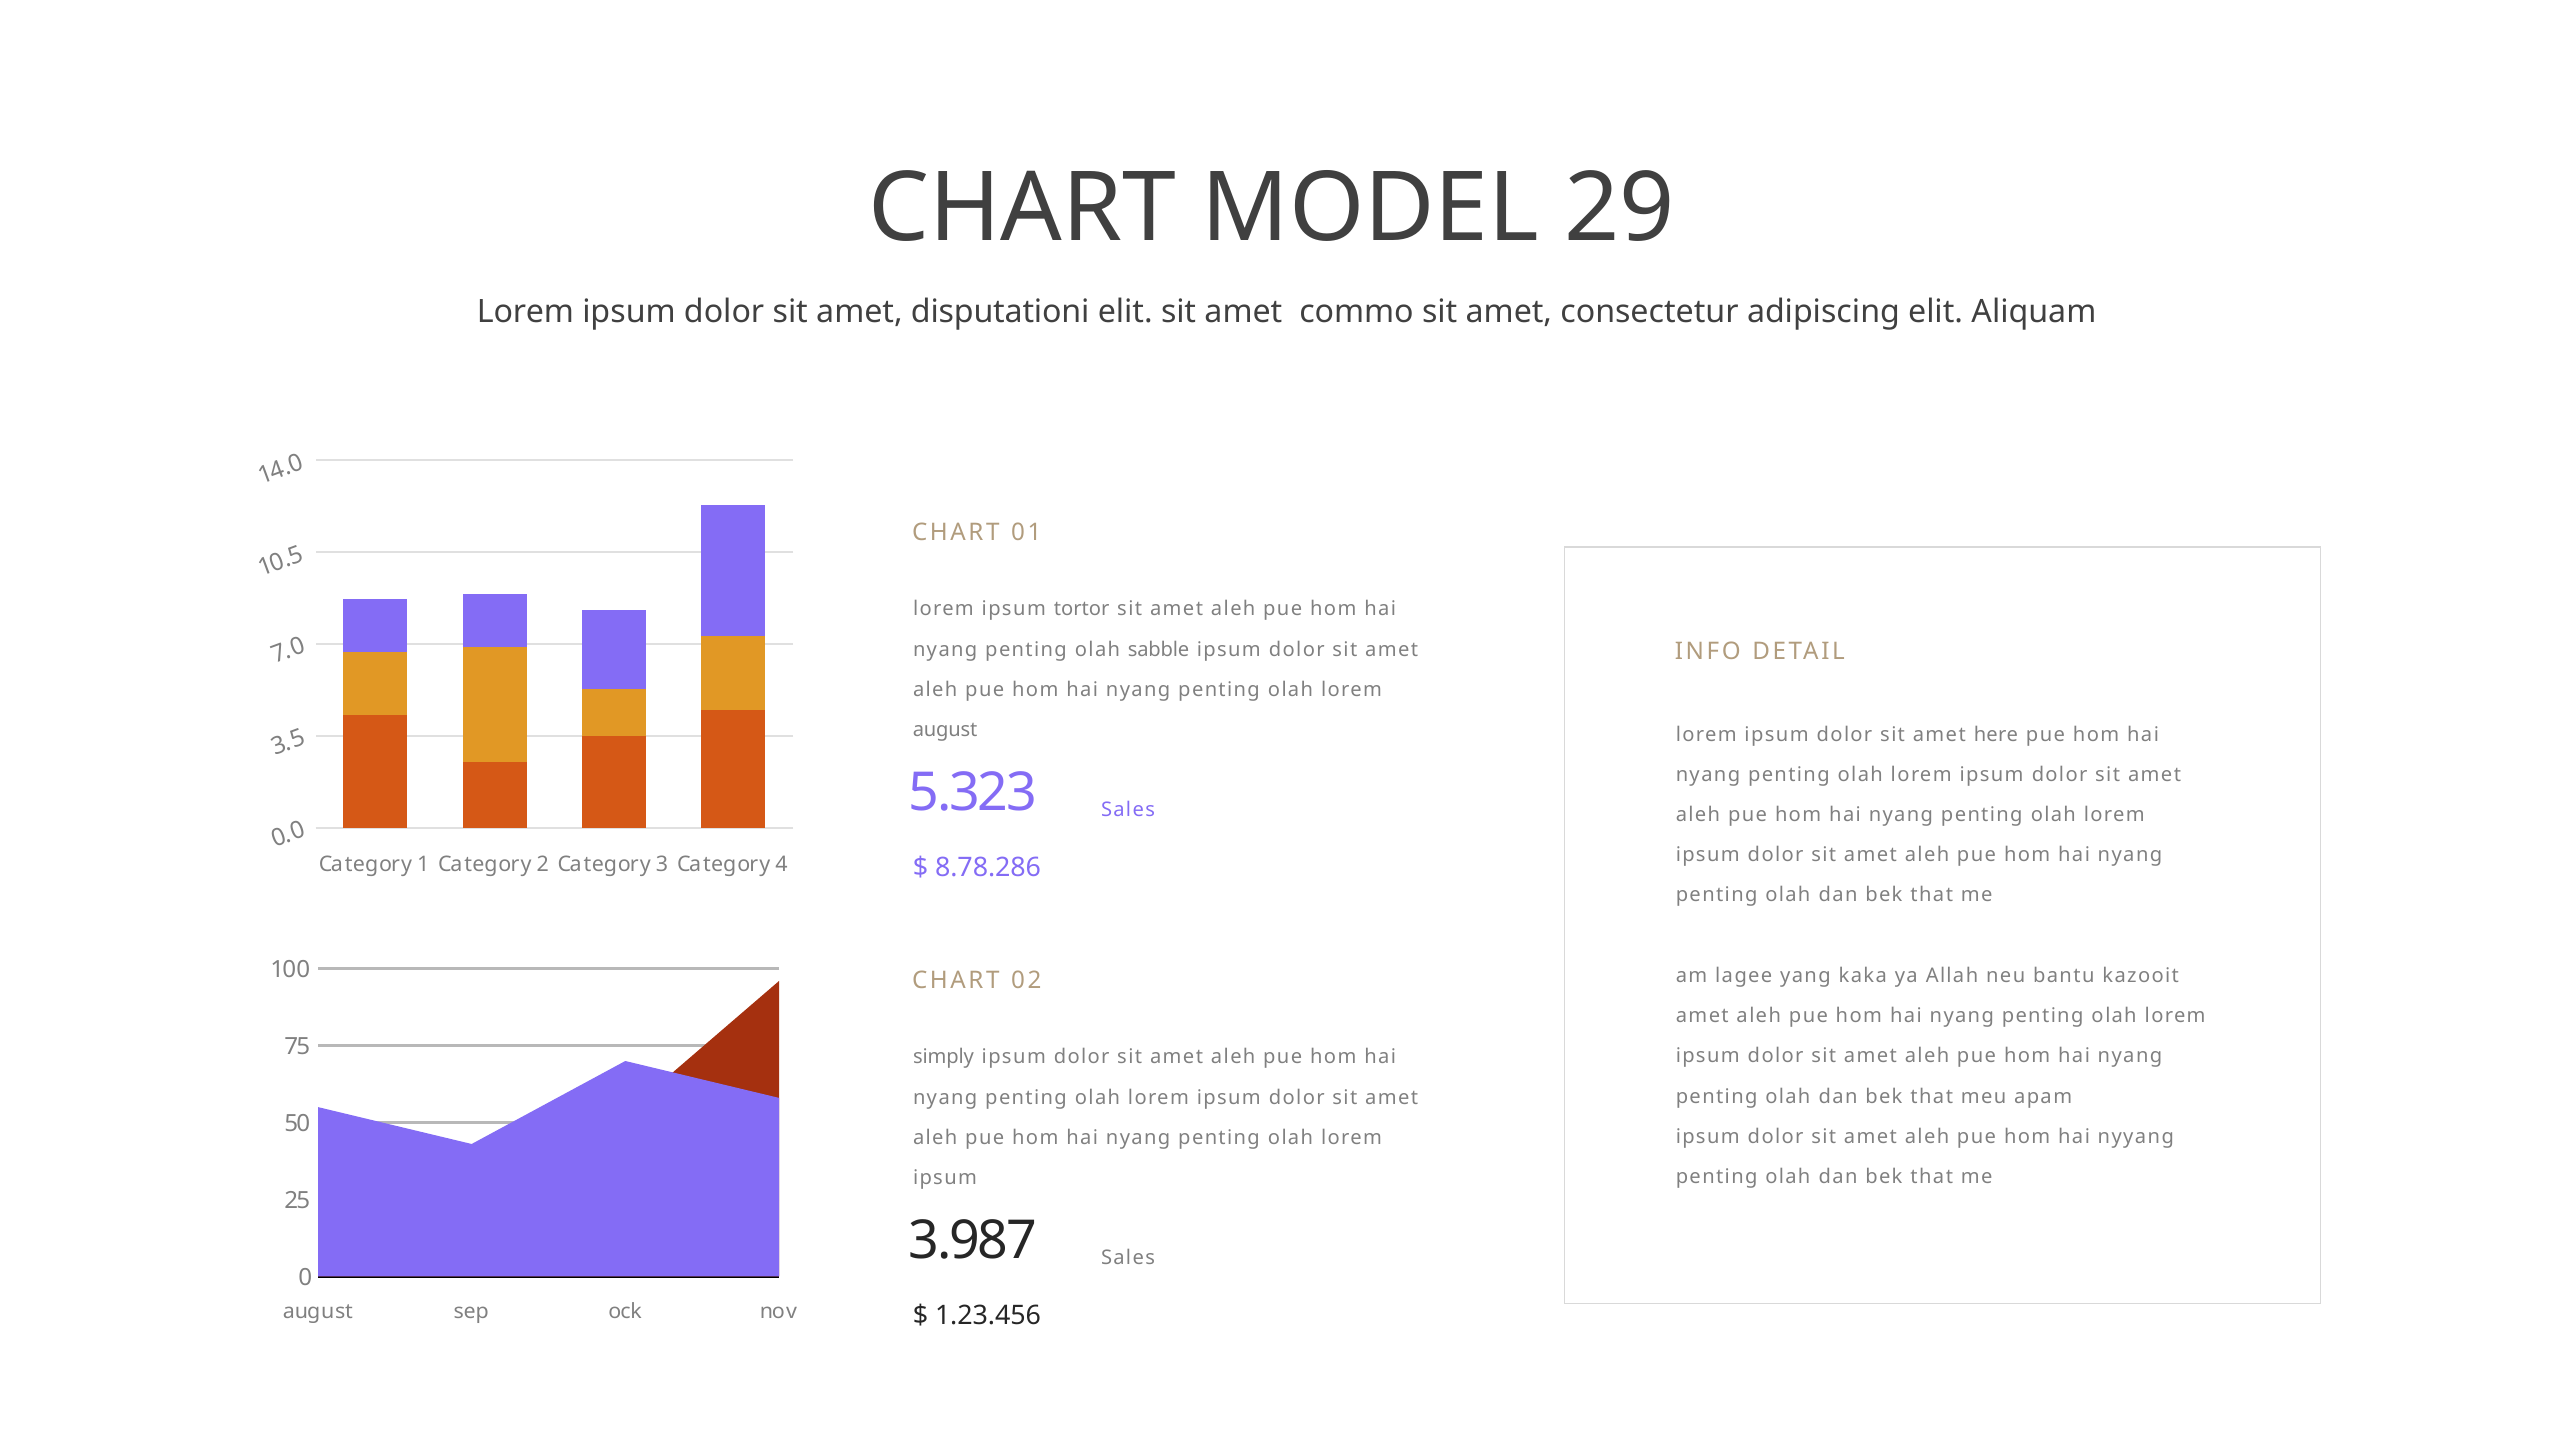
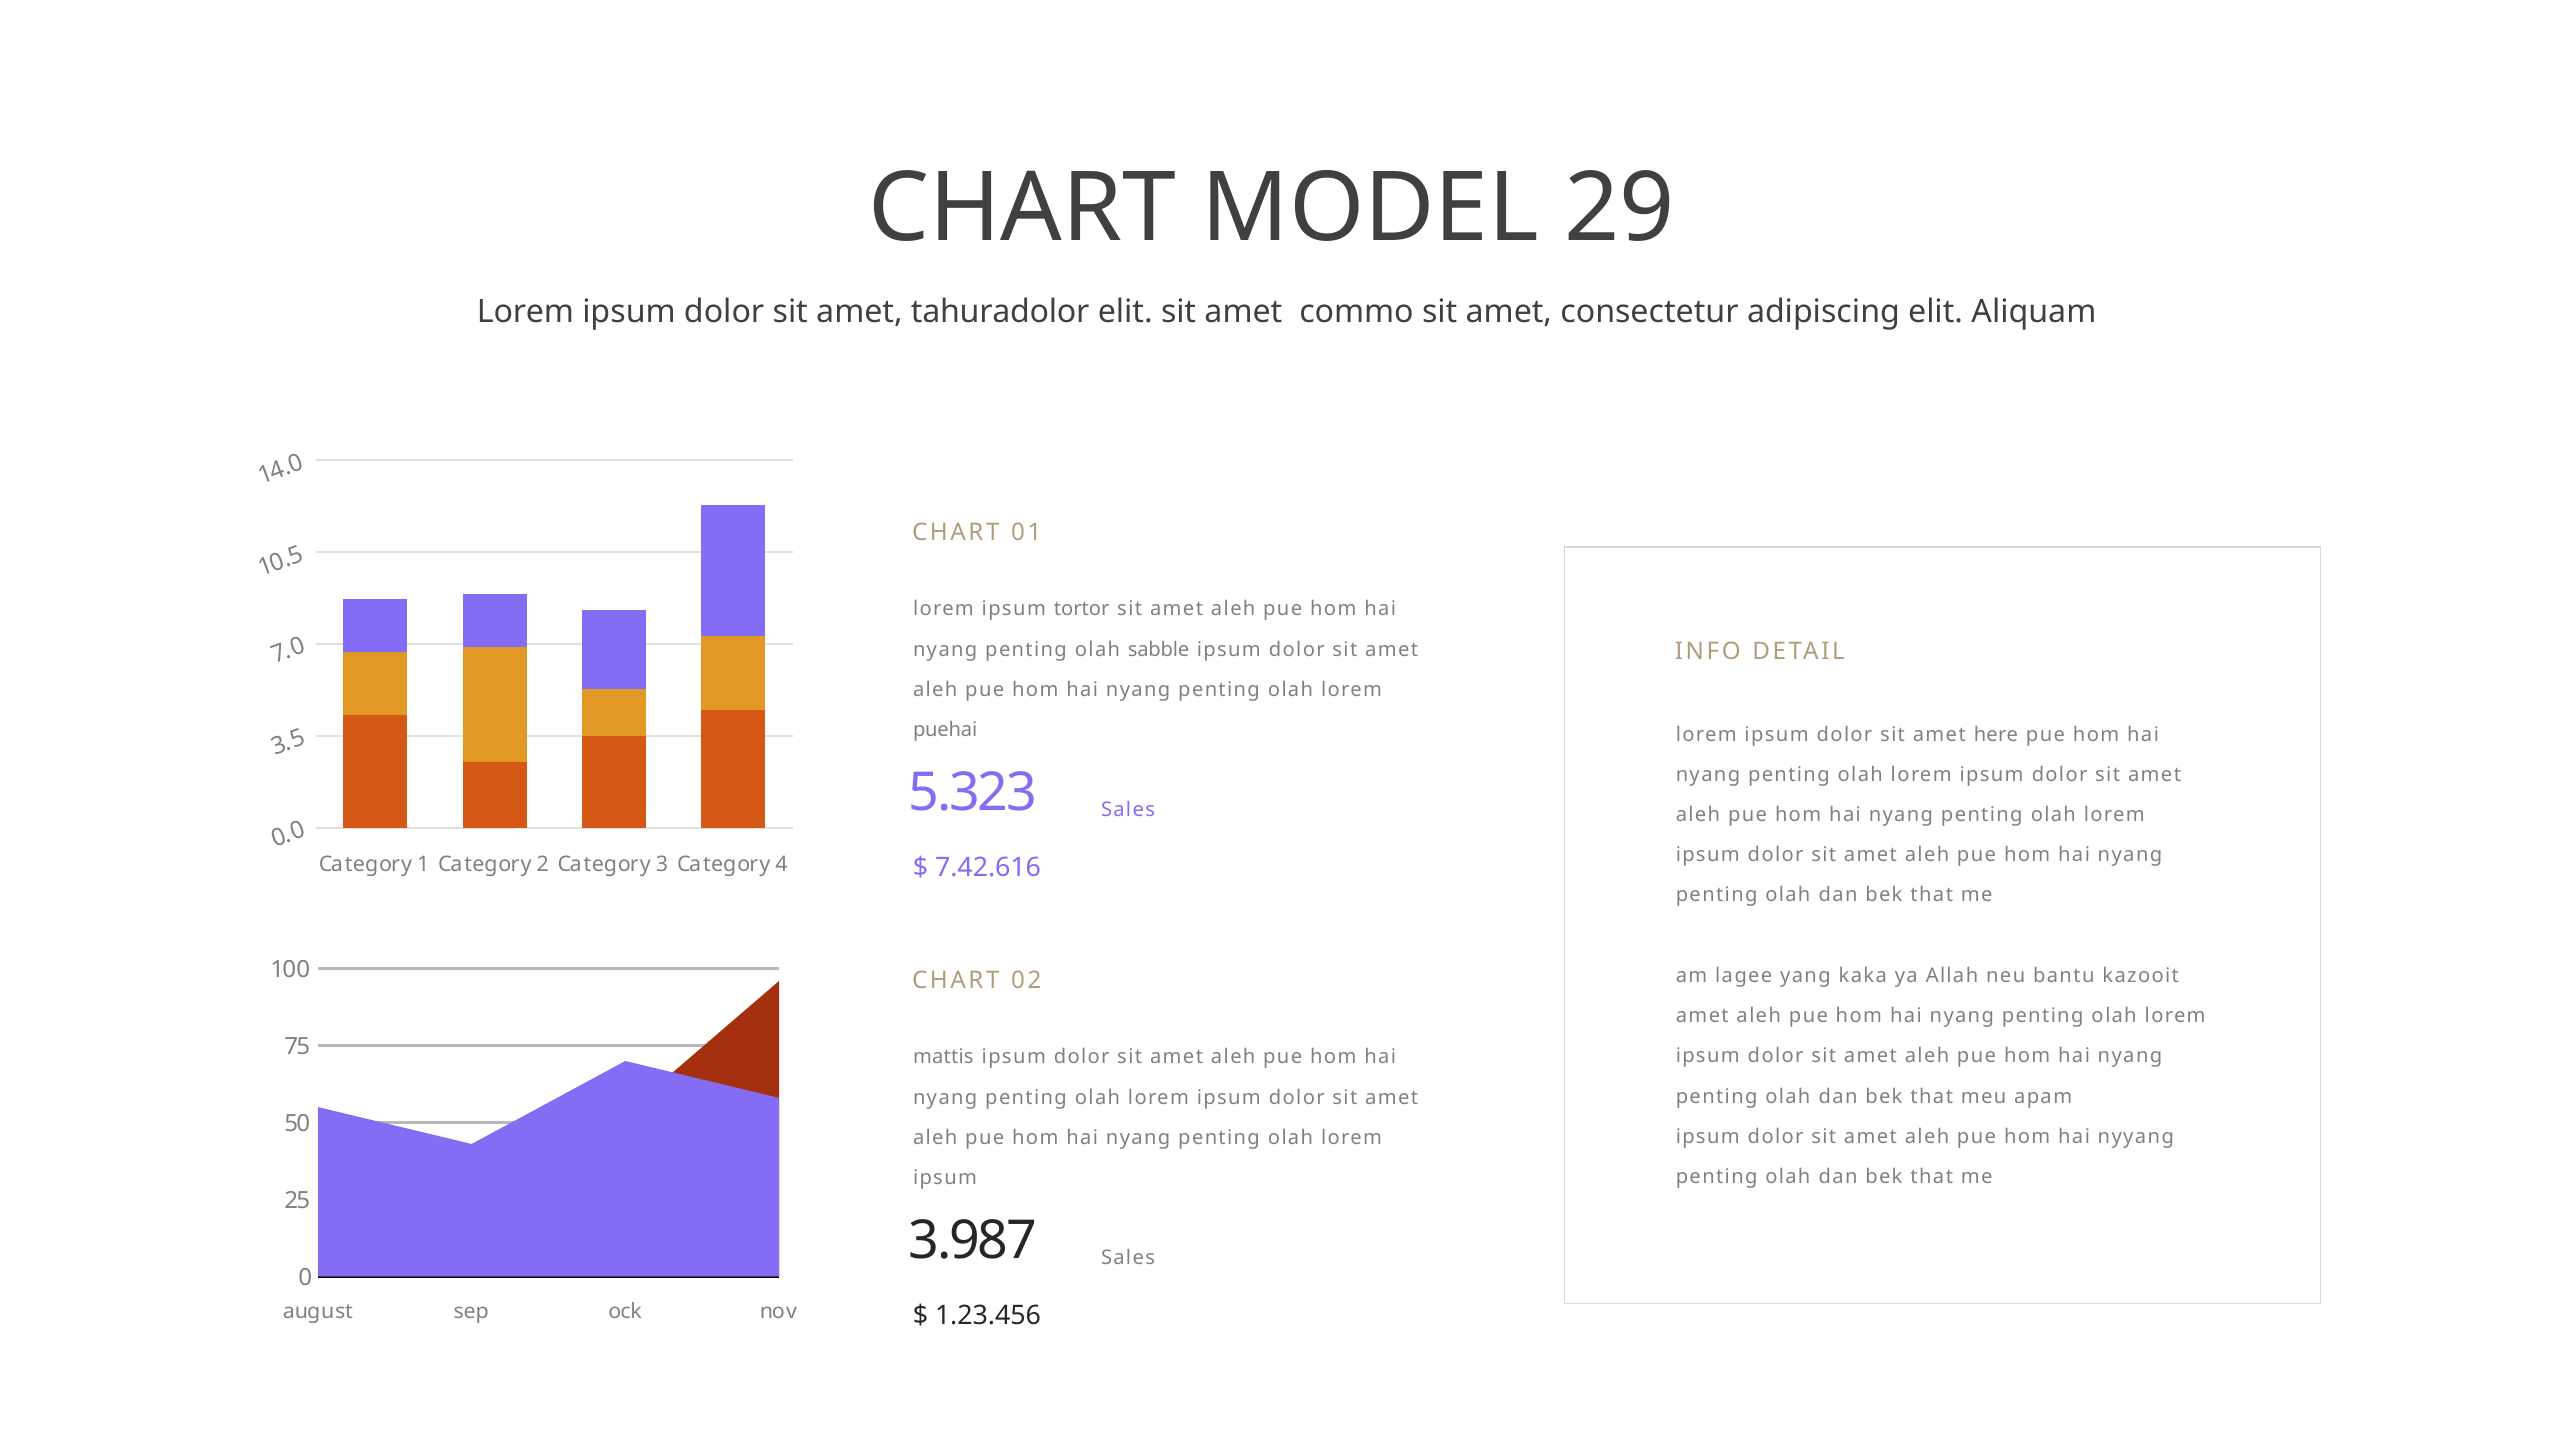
disputationi: disputationi -> tahuradolor
august at (945, 730): august -> puehai
8.78.286: 8.78.286 -> 7.42.616
simply: simply -> mattis
